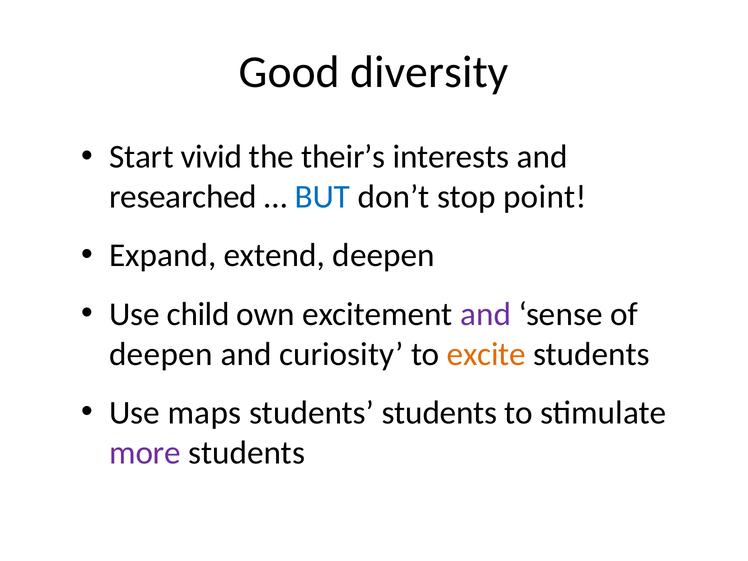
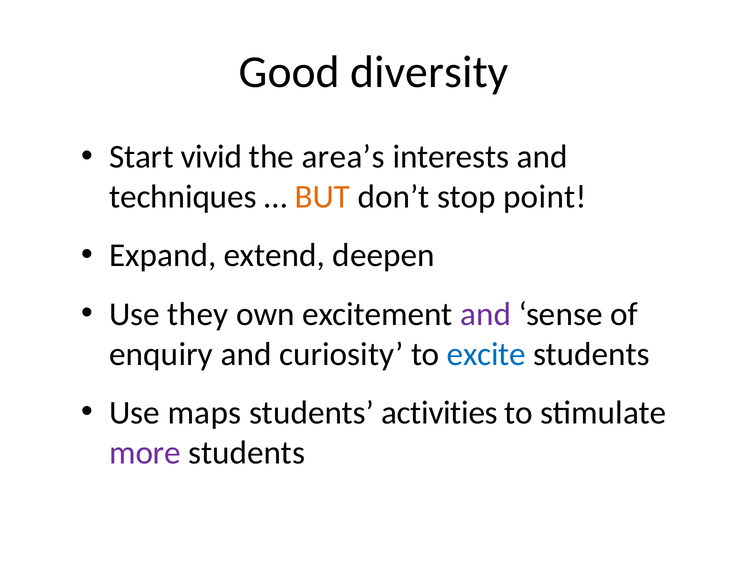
their’s: their’s -> area’s
researched: researched -> techniques
BUT colour: blue -> orange
child: child -> they
deepen at (161, 354): deepen -> enquiry
excite colour: orange -> blue
students students: students -> activities
